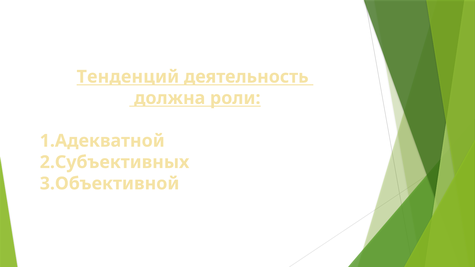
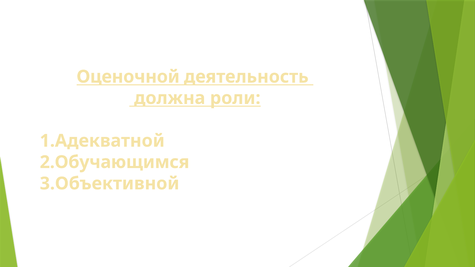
Тенденций: Тенденций -> Оценочной
2.Субъективных: 2.Субъективных -> 2.Обучающимся
